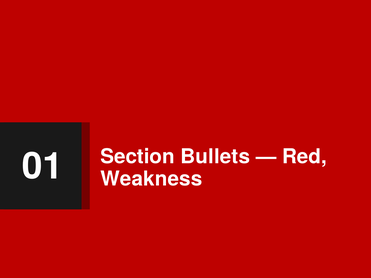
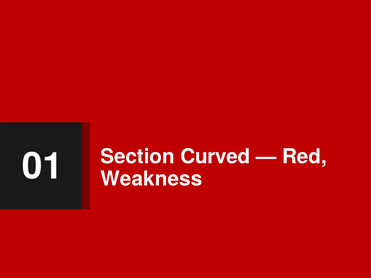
Bullets: Bullets -> Curved
